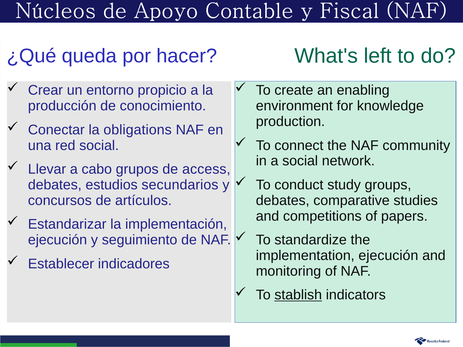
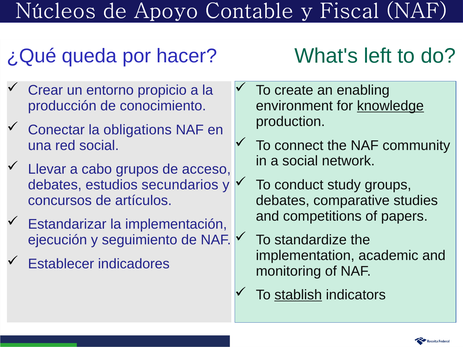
knowledge underline: none -> present
access: access -> acceso
implementation ejecución: ejecución -> academic
